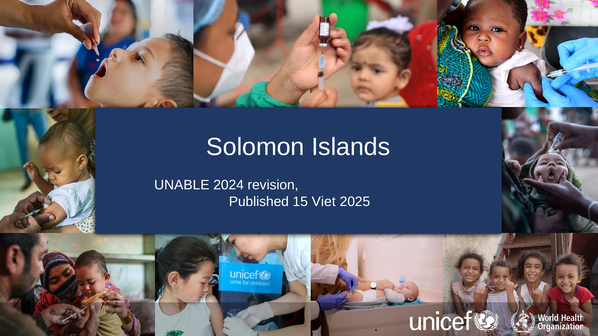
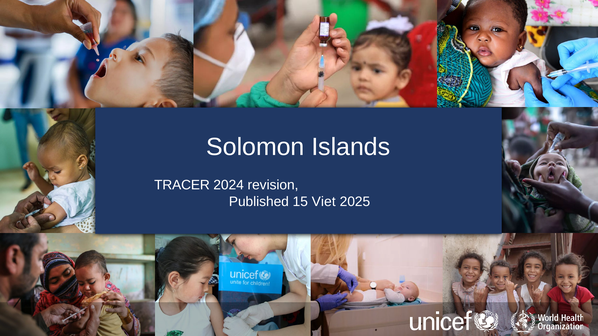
UNABLE: UNABLE -> TRACER
